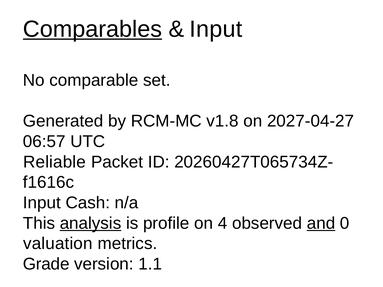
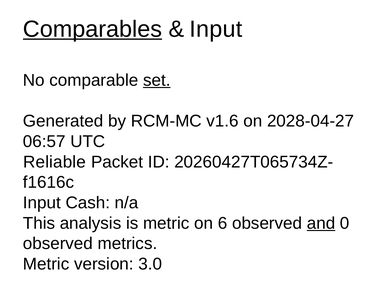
set underline: none -> present
v1.8: v1.8 -> v1.6
2027-04-27: 2027-04-27 -> 2028-04-27
analysis underline: present -> none
is profile: profile -> metric
4: 4 -> 6
valuation at (58, 244): valuation -> observed
Grade at (46, 264): Grade -> Metric
1.1: 1.1 -> 3.0
